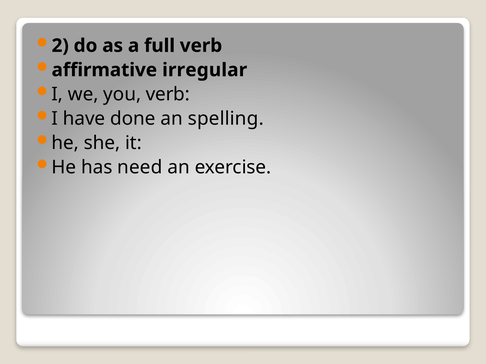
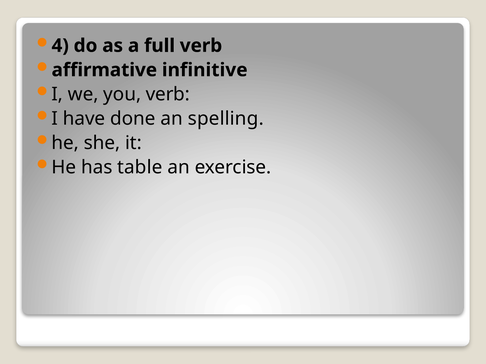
2: 2 -> 4
irregular: irregular -> infinitive
need: need -> table
